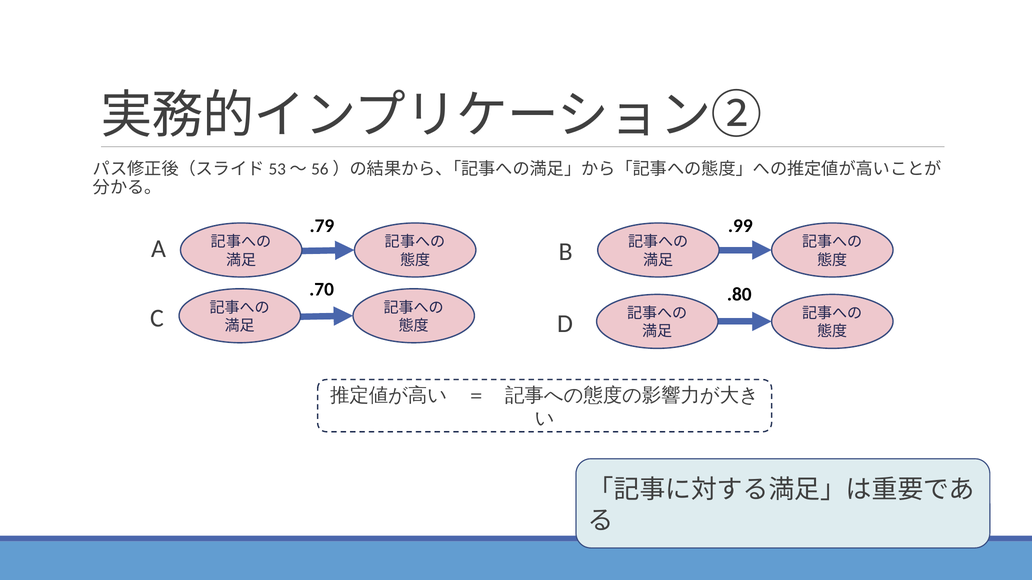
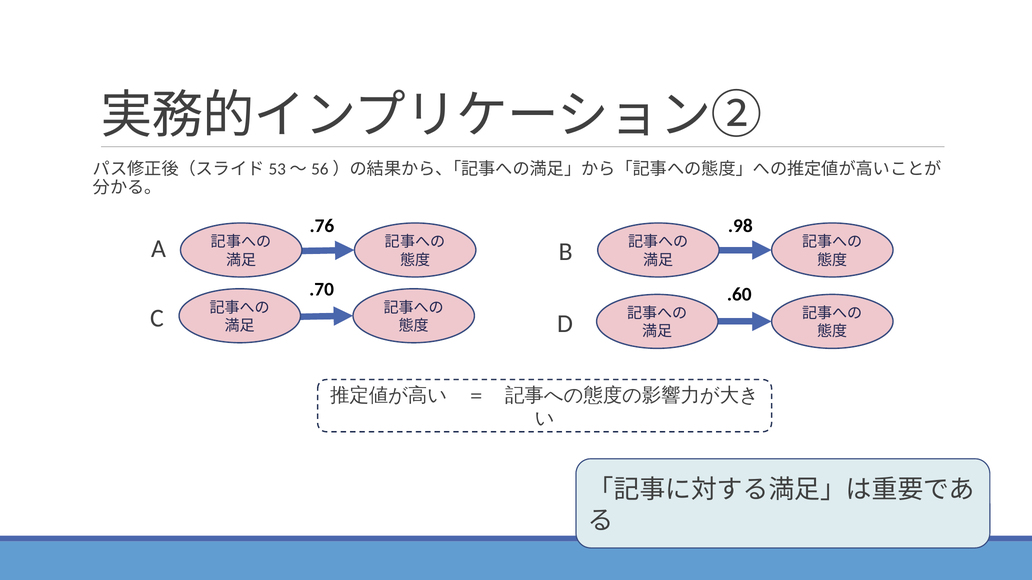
.79: .79 -> .76
.99: .99 -> .98
.80: .80 -> .60
